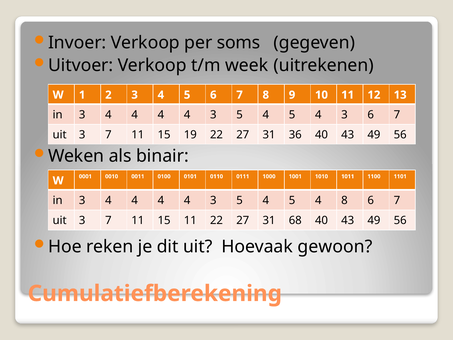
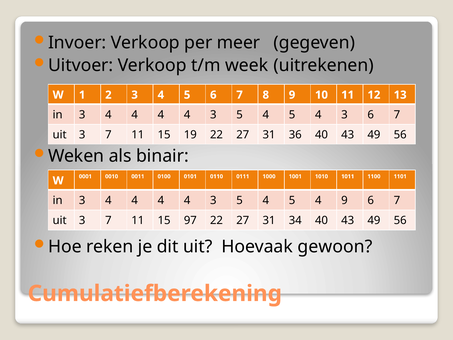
soms: soms -> meer
4 8: 8 -> 9
15 11: 11 -> 97
68: 68 -> 34
